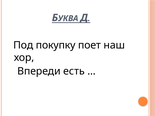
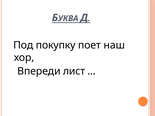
есть: есть -> лист
